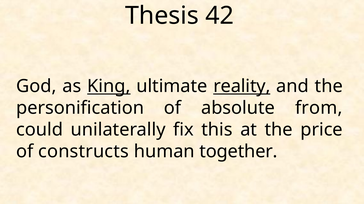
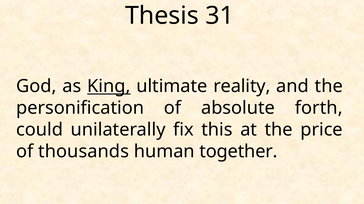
42: 42 -> 31
reality underline: present -> none
from: from -> forth
constructs: constructs -> thousands
